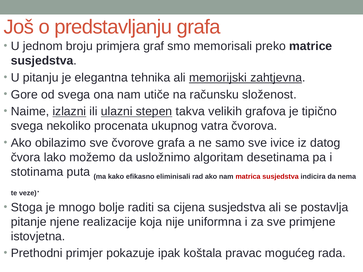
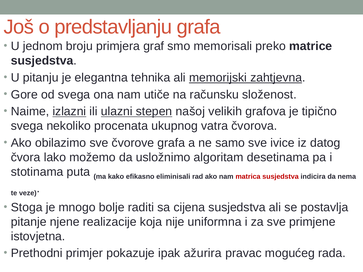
takva: takva -> našoj
koštala: koštala -> ažurira
